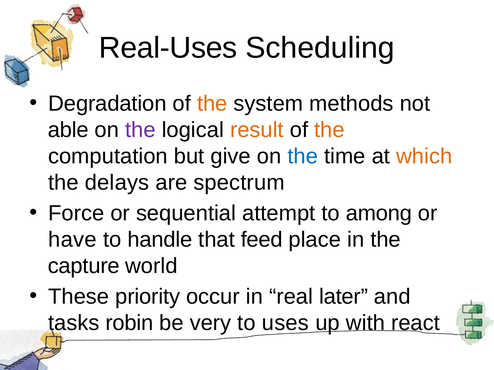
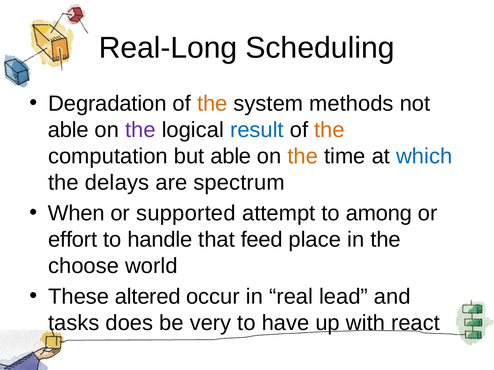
Real-Uses: Real-Uses -> Real-Long
result colour: orange -> blue
but give: give -> able
the at (303, 156) colour: blue -> orange
which colour: orange -> blue
Force: Force -> When
sequential: sequential -> supported
have: have -> effort
capture: capture -> choose
priority: priority -> altered
later: later -> lead
robin: robin -> does
uses: uses -> have
